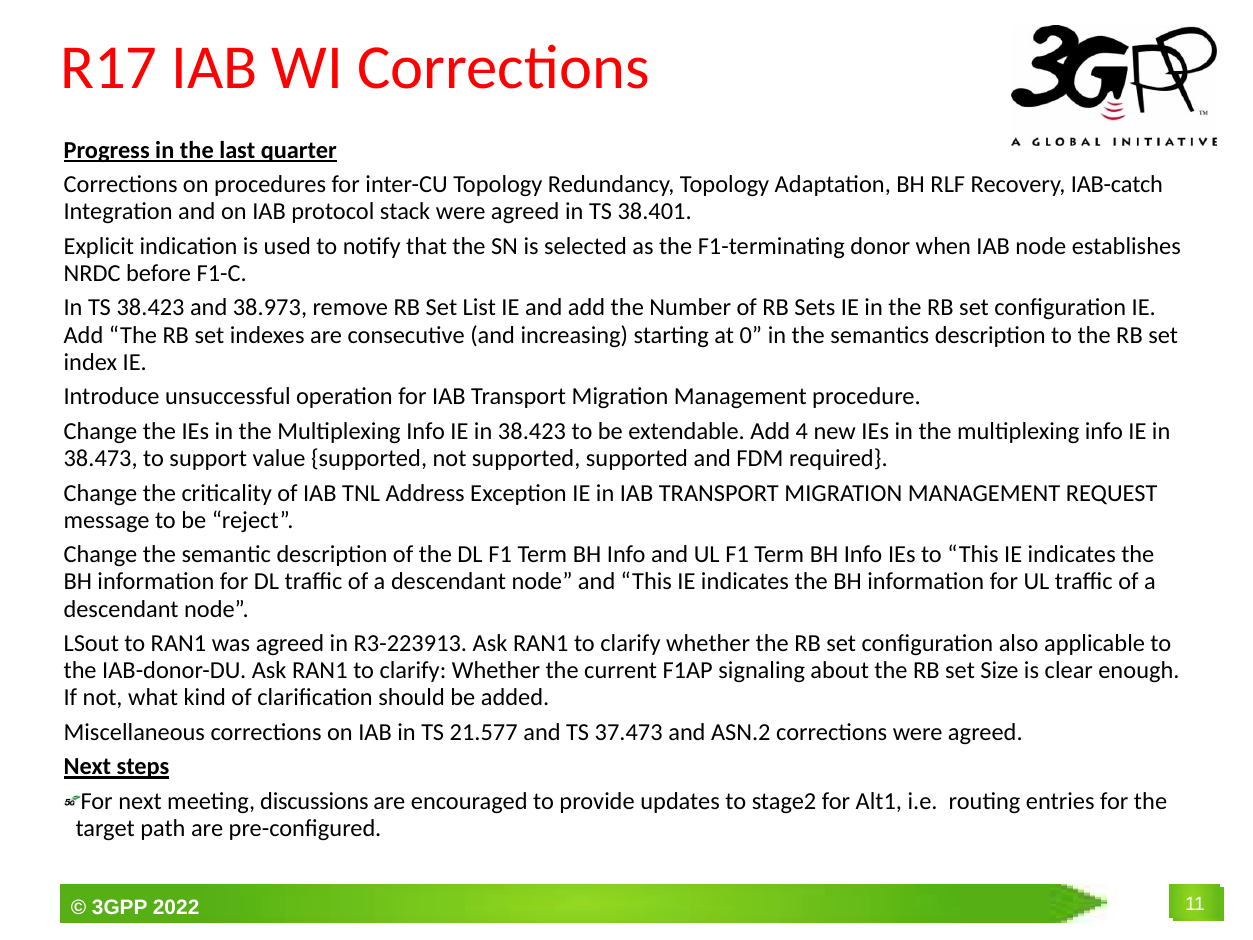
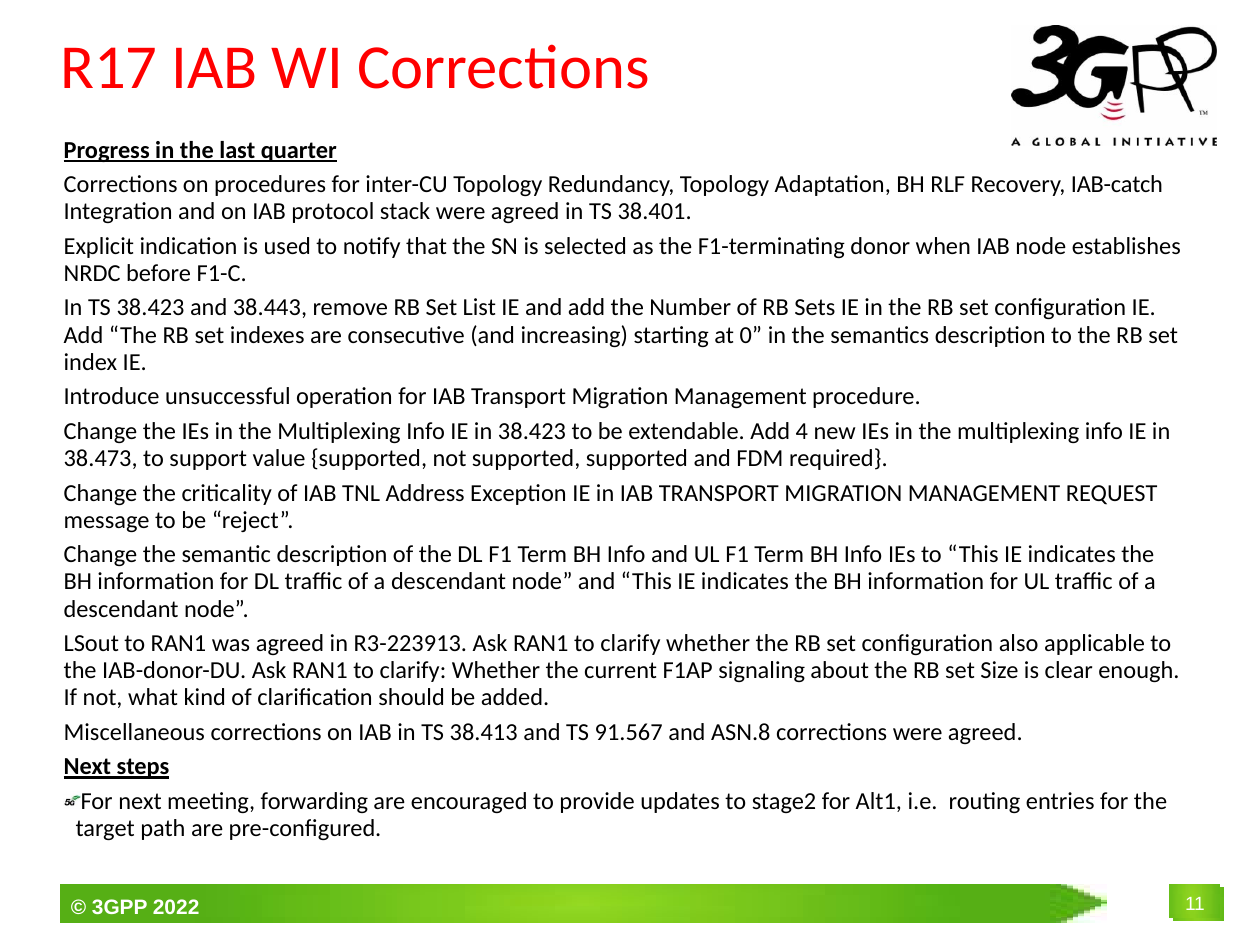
38.973: 38.973 -> 38.443
21.577: 21.577 -> 38.413
37.473: 37.473 -> 91.567
ASN.2: ASN.2 -> ASN.8
discussions: discussions -> forwarding
